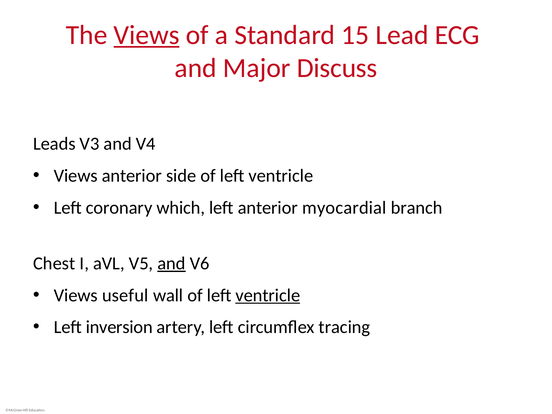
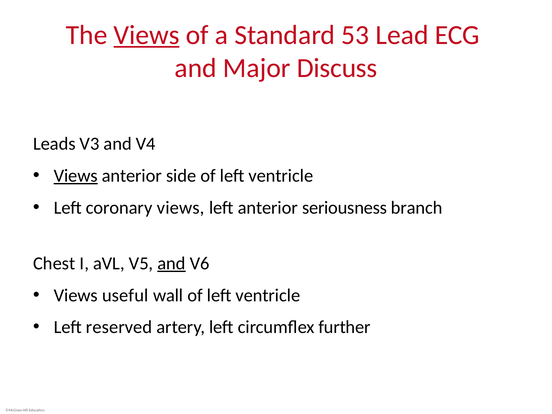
15: 15 -> 53
Views at (76, 176) underline: none -> present
coronary which: which -> views
myocardial: myocardial -> seriousness
ventricle at (268, 295) underline: present -> none
inversion: inversion -> reserved
tracing: tracing -> further
